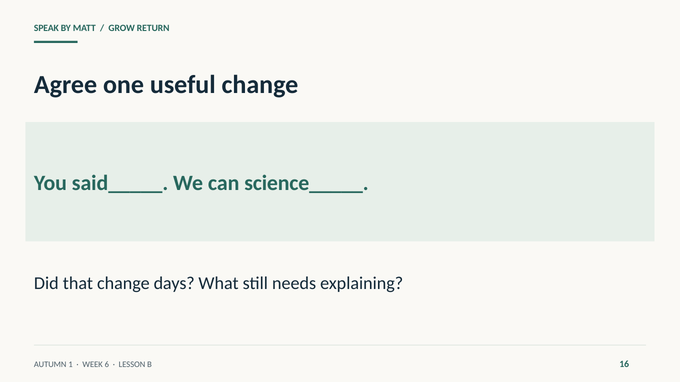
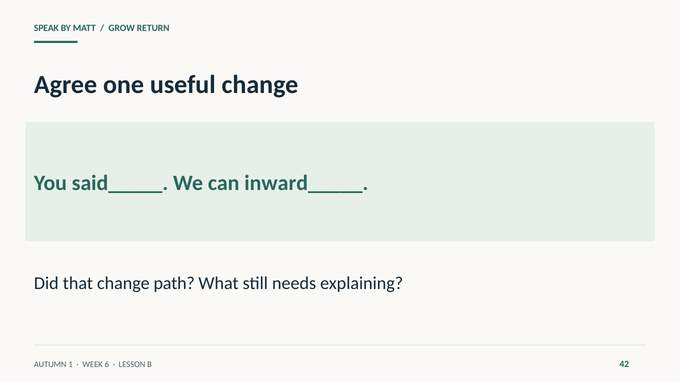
science_____: science_____ -> inward_____
days: days -> path
16: 16 -> 42
